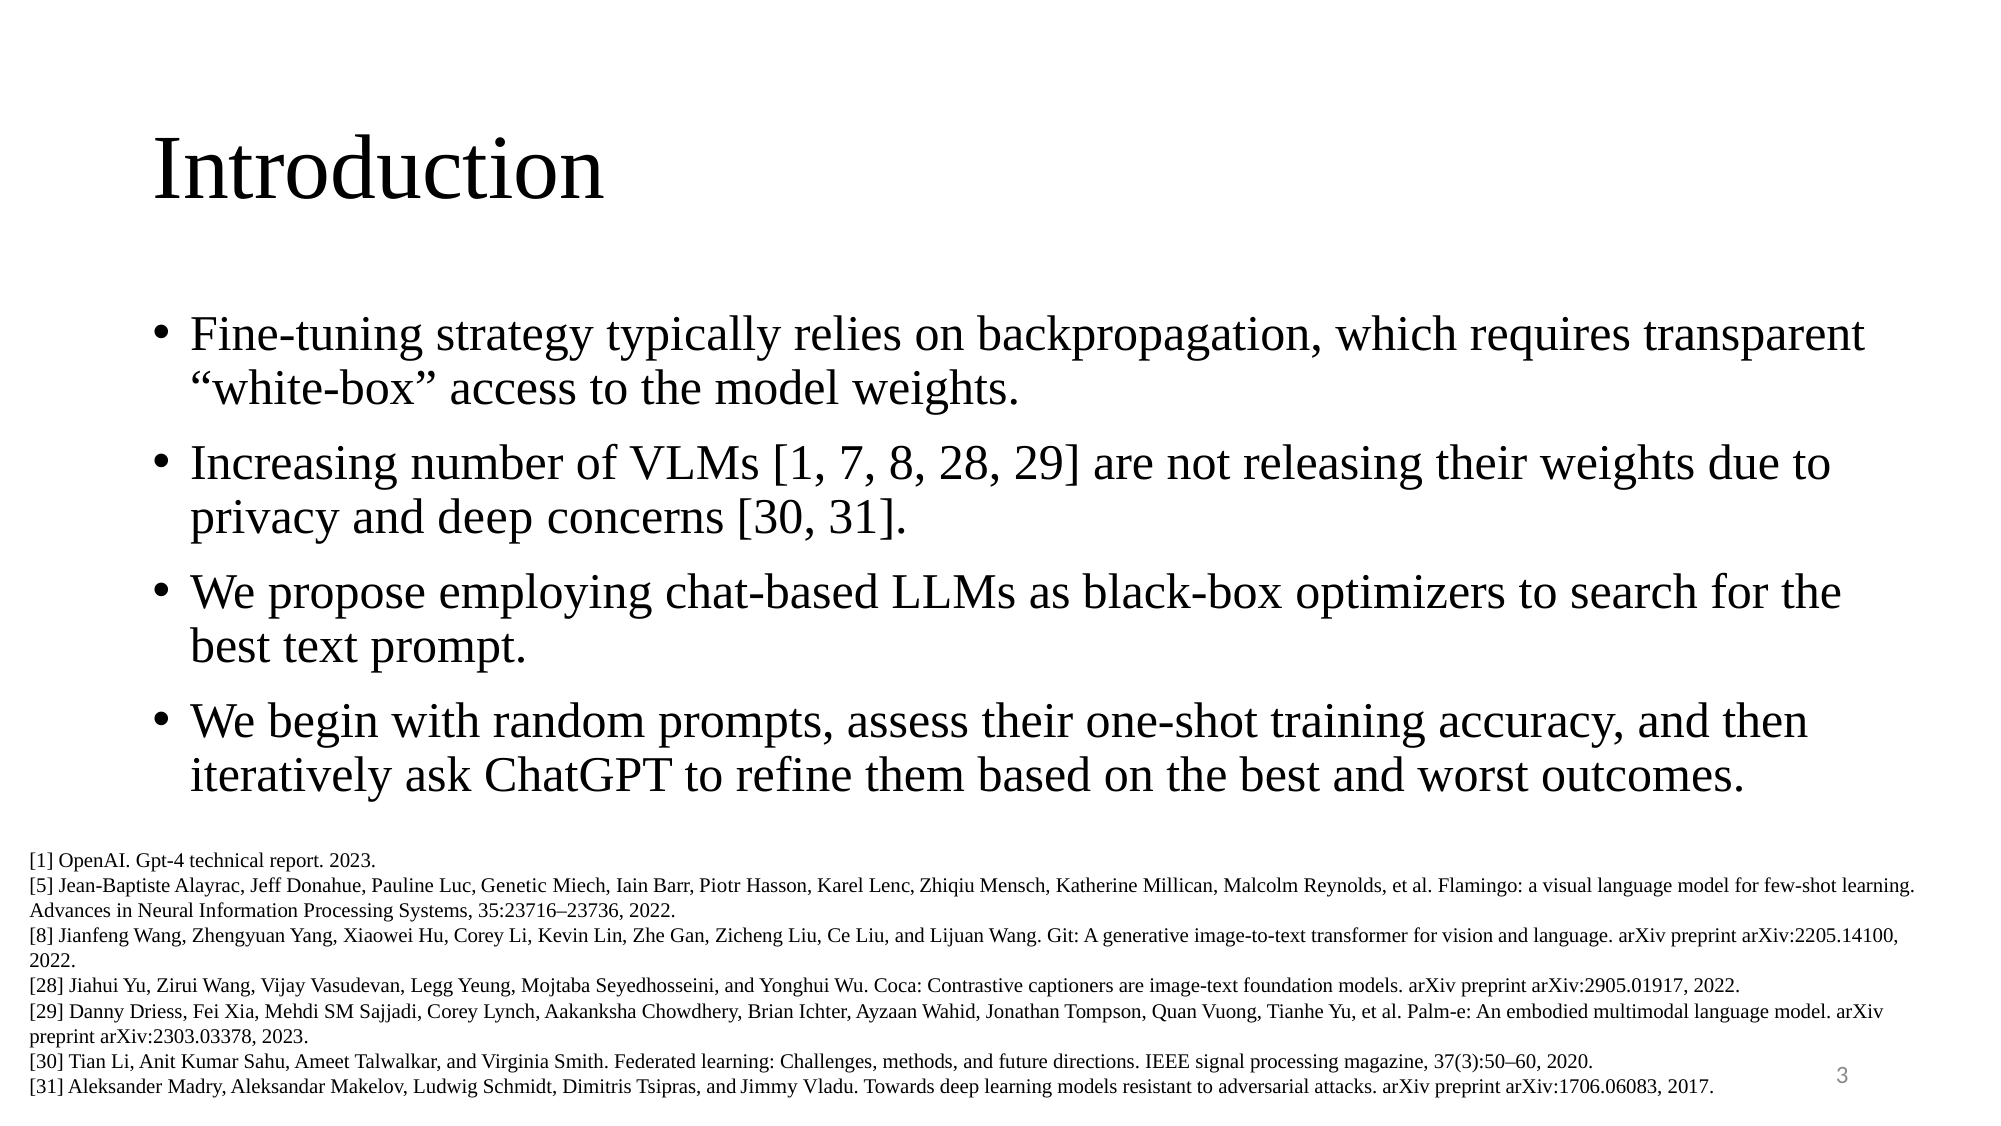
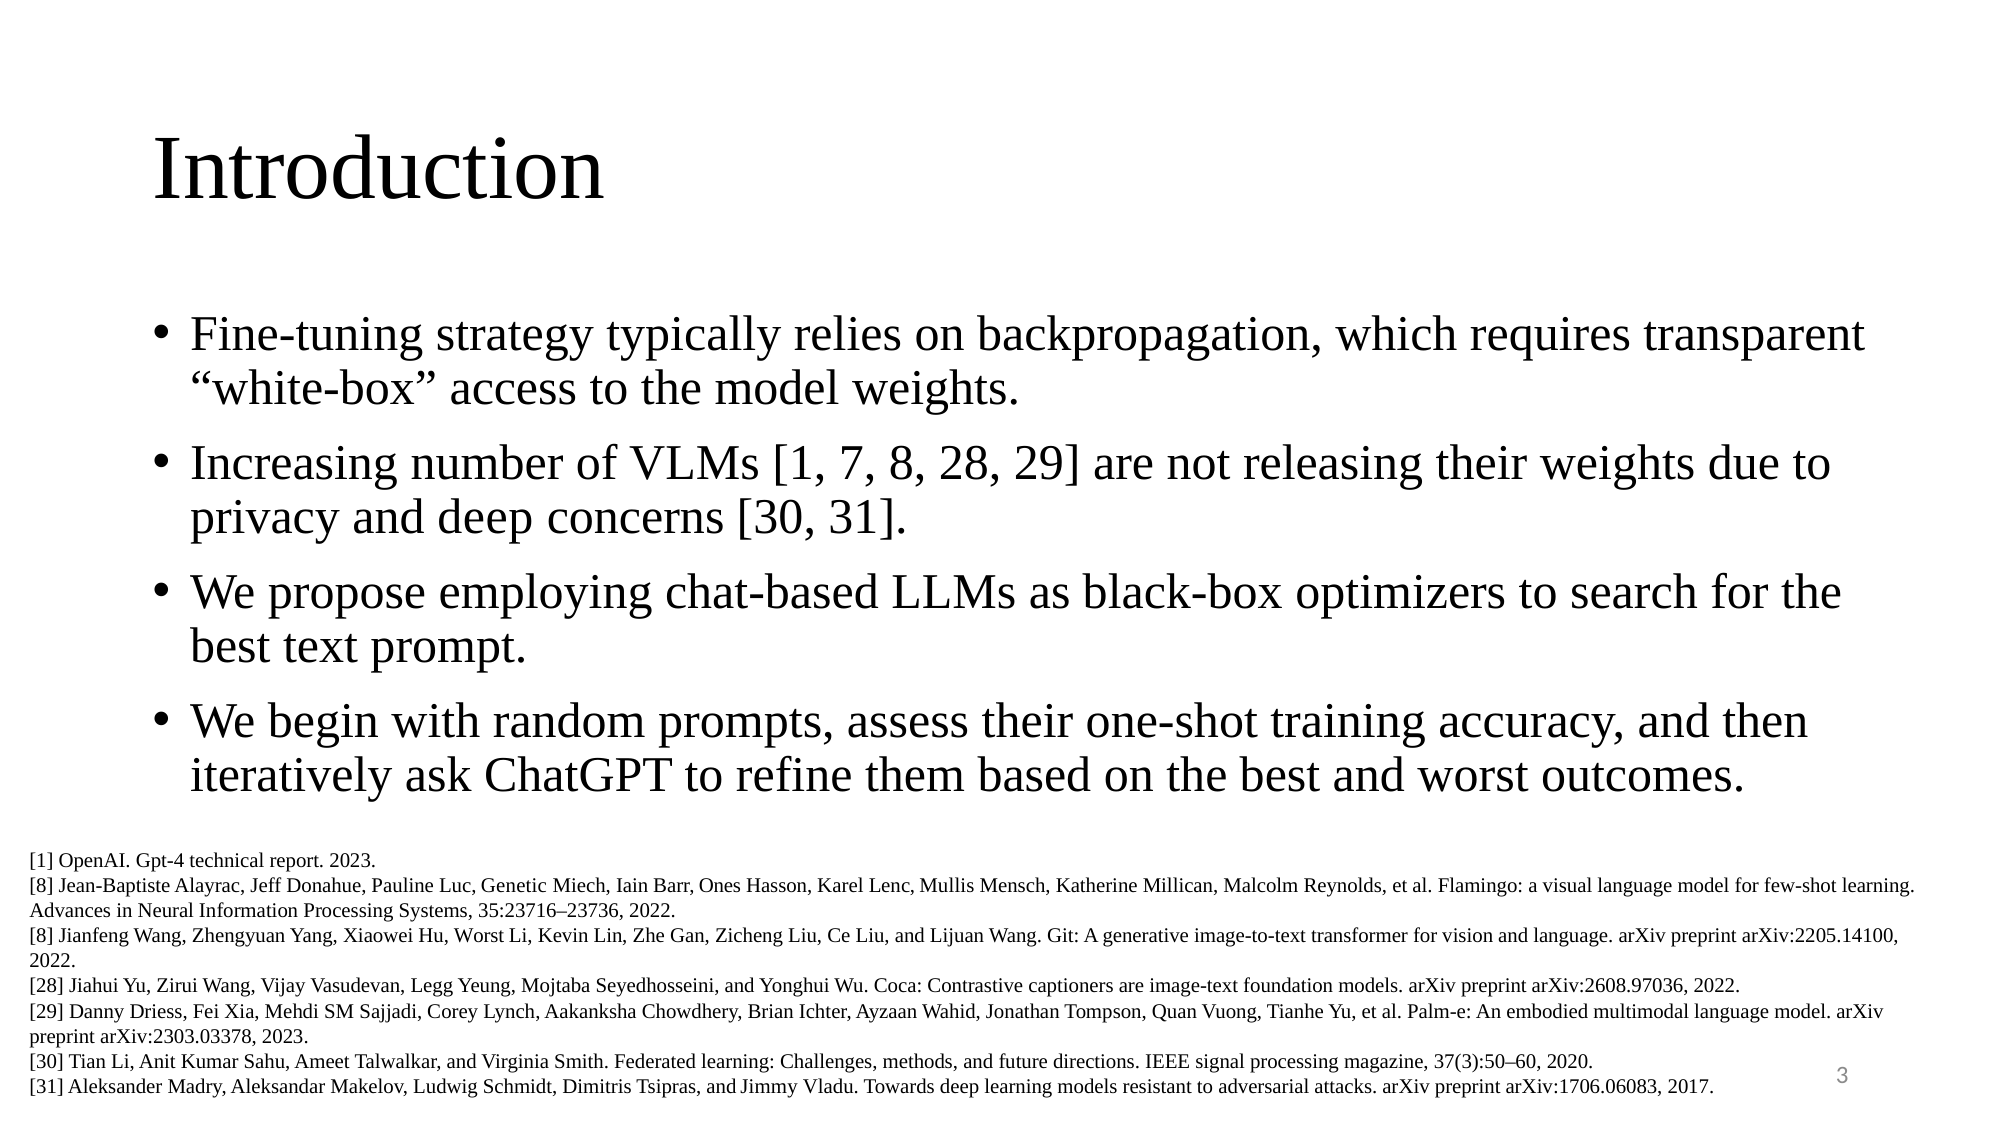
5 at (41, 885): 5 -> 8
Piotr: Piotr -> Ones
Zhiqiu: Zhiqiu -> Mullis
Hu Corey: Corey -> Worst
arXiv:2905.01917: arXiv:2905.01917 -> arXiv:2608.97036
